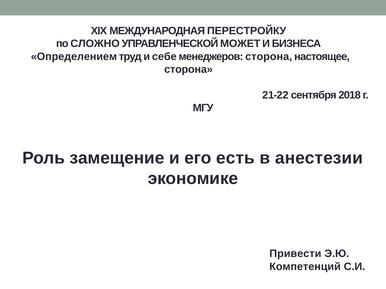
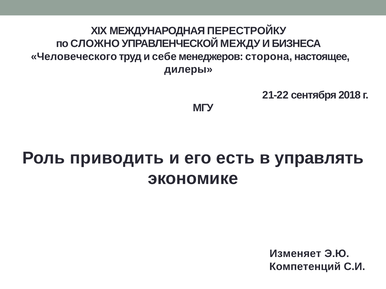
МОЖЕТ: МОЖЕТ -> МЕЖДУ
Определением: Определением -> Человеческого
сторона at (189, 70): сторона -> дилеры
замещение: замещение -> приводить
анестезии: анестезии -> управлять
Привести: Привести -> Изменяет
